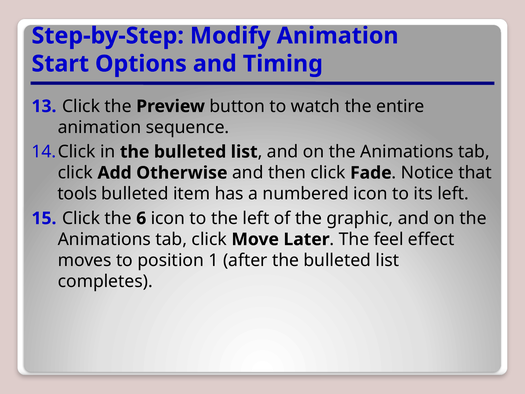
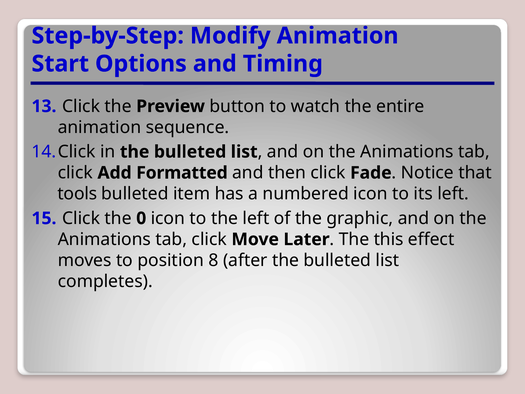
Otherwise: Otherwise -> Formatted
6: 6 -> 0
feel: feel -> this
1: 1 -> 8
